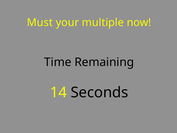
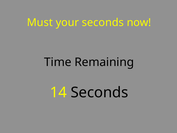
your multiple: multiple -> seconds
